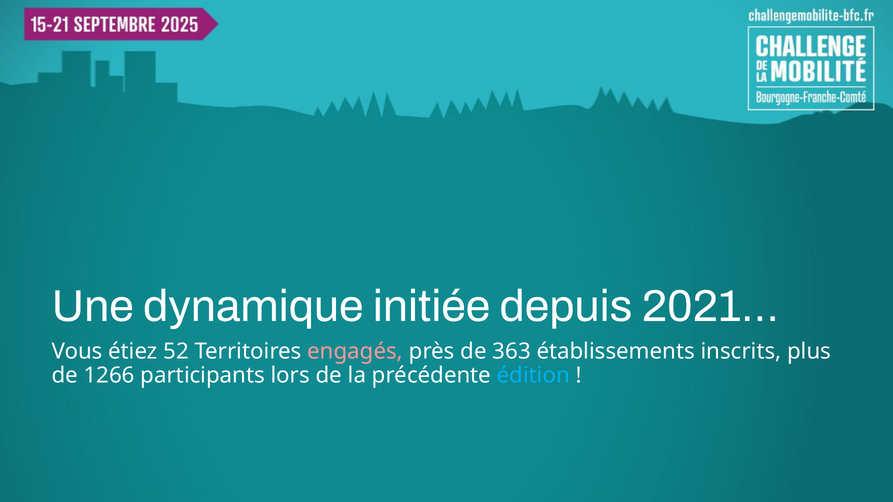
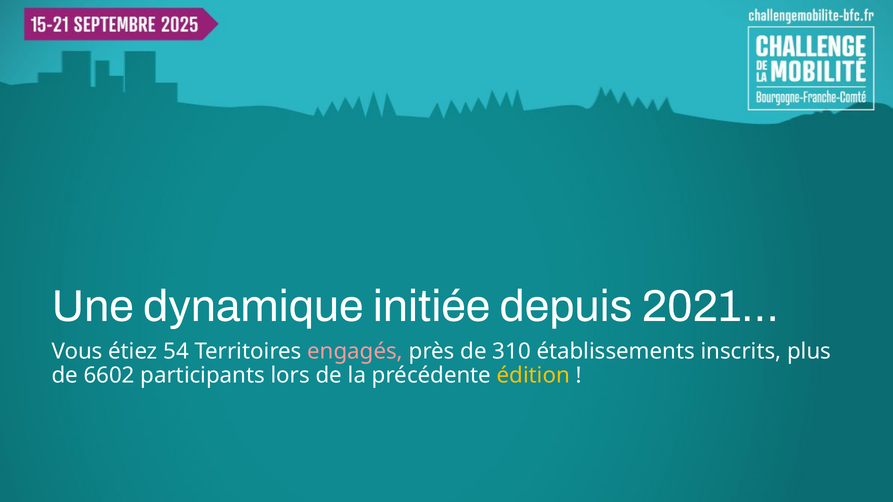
52: 52 -> 54
363: 363 -> 310
1266: 1266 -> 6602
édition colour: light blue -> yellow
